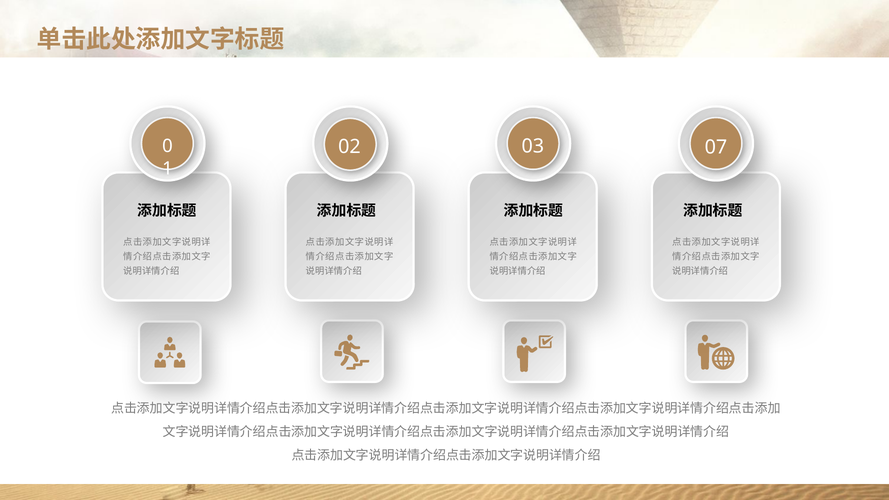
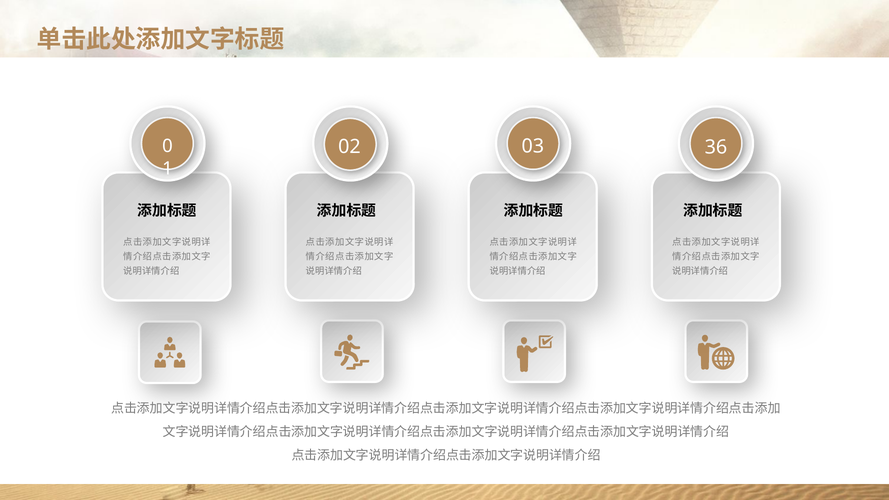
07: 07 -> 36
